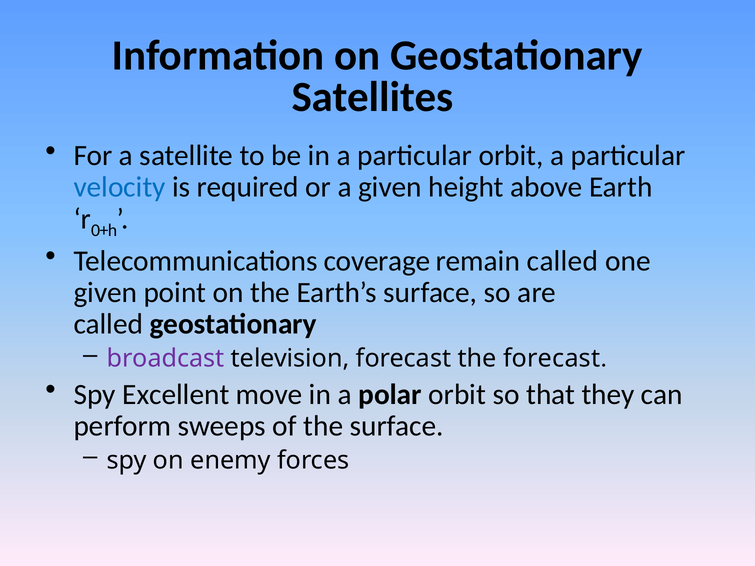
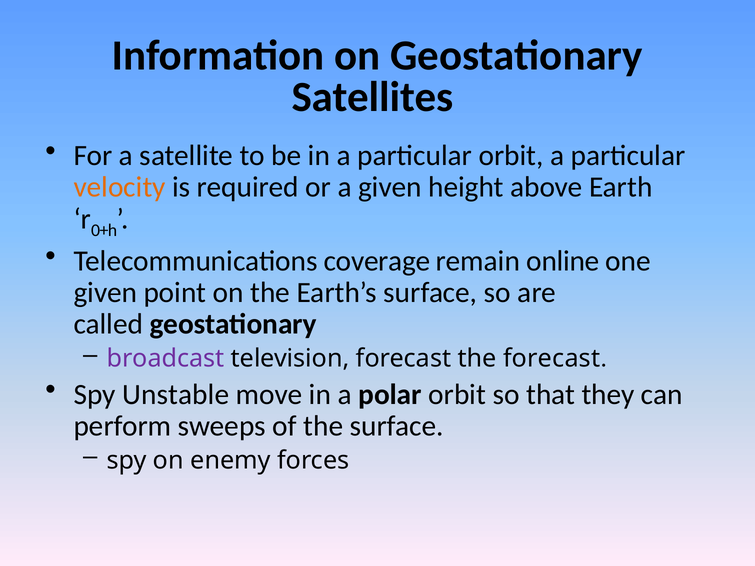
velocity colour: blue -> orange
remain called: called -> online
Excellent: Excellent -> Unstable
